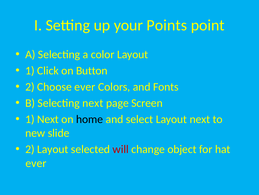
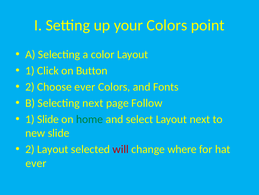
your Points: Points -> Colors
Screen: Screen -> Follow
1 Next: Next -> Slide
home colour: black -> green
object: object -> where
